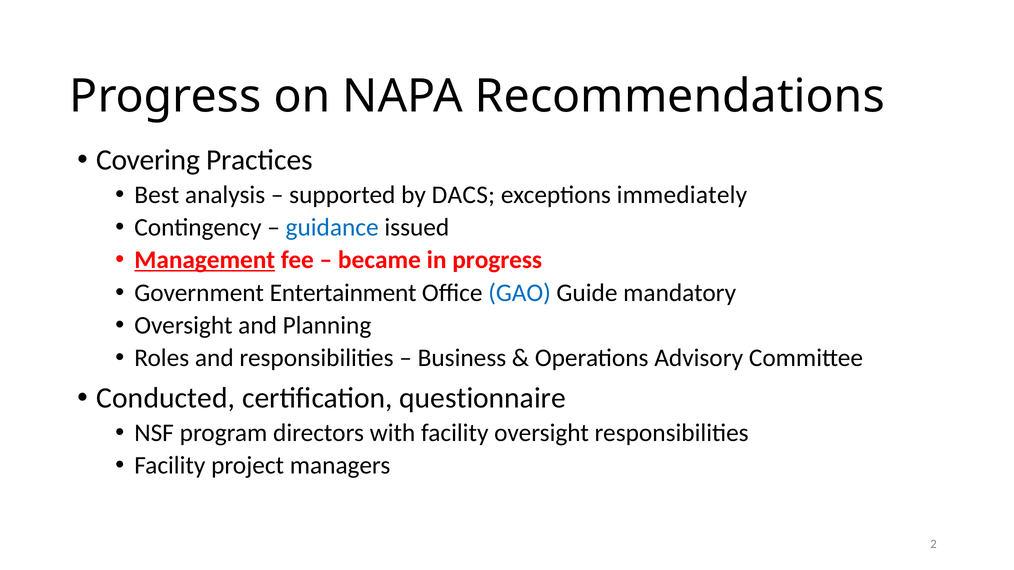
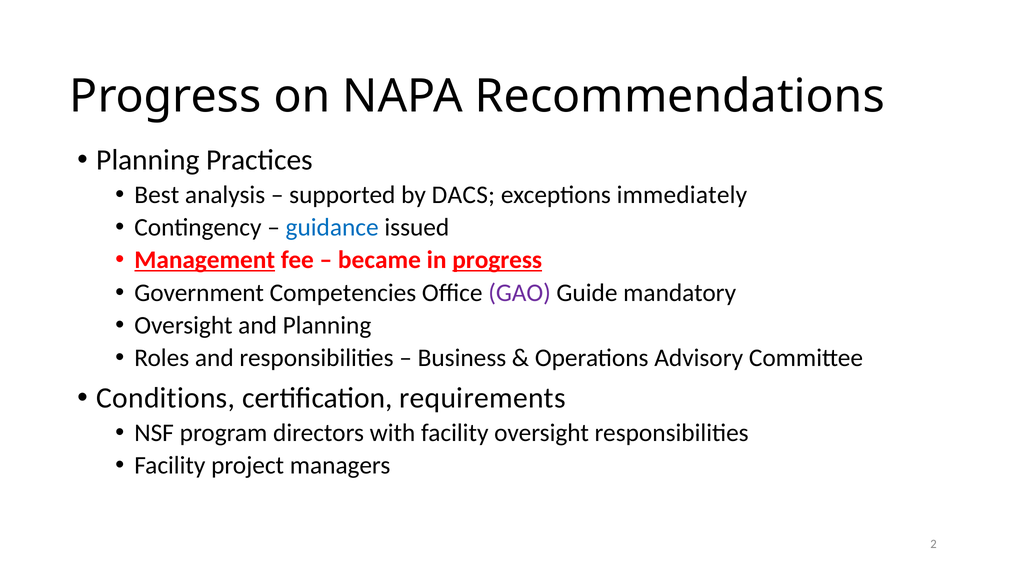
Covering at (148, 160): Covering -> Planning
progress at (497, 260) underline: none -> present
Entertainment: Entertainment -> Competencies
GAO colour: blue -> purple
Conducted: Conducted -> Conditions
questionnaire: questionnaire -> requirements
